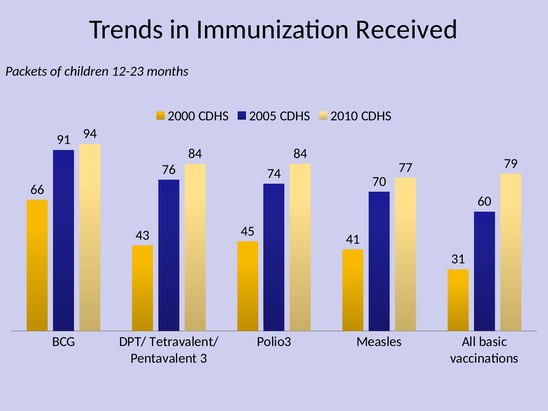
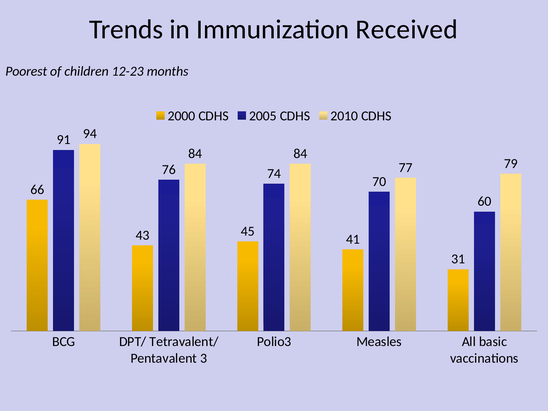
Packets: Packets -> Poorest
